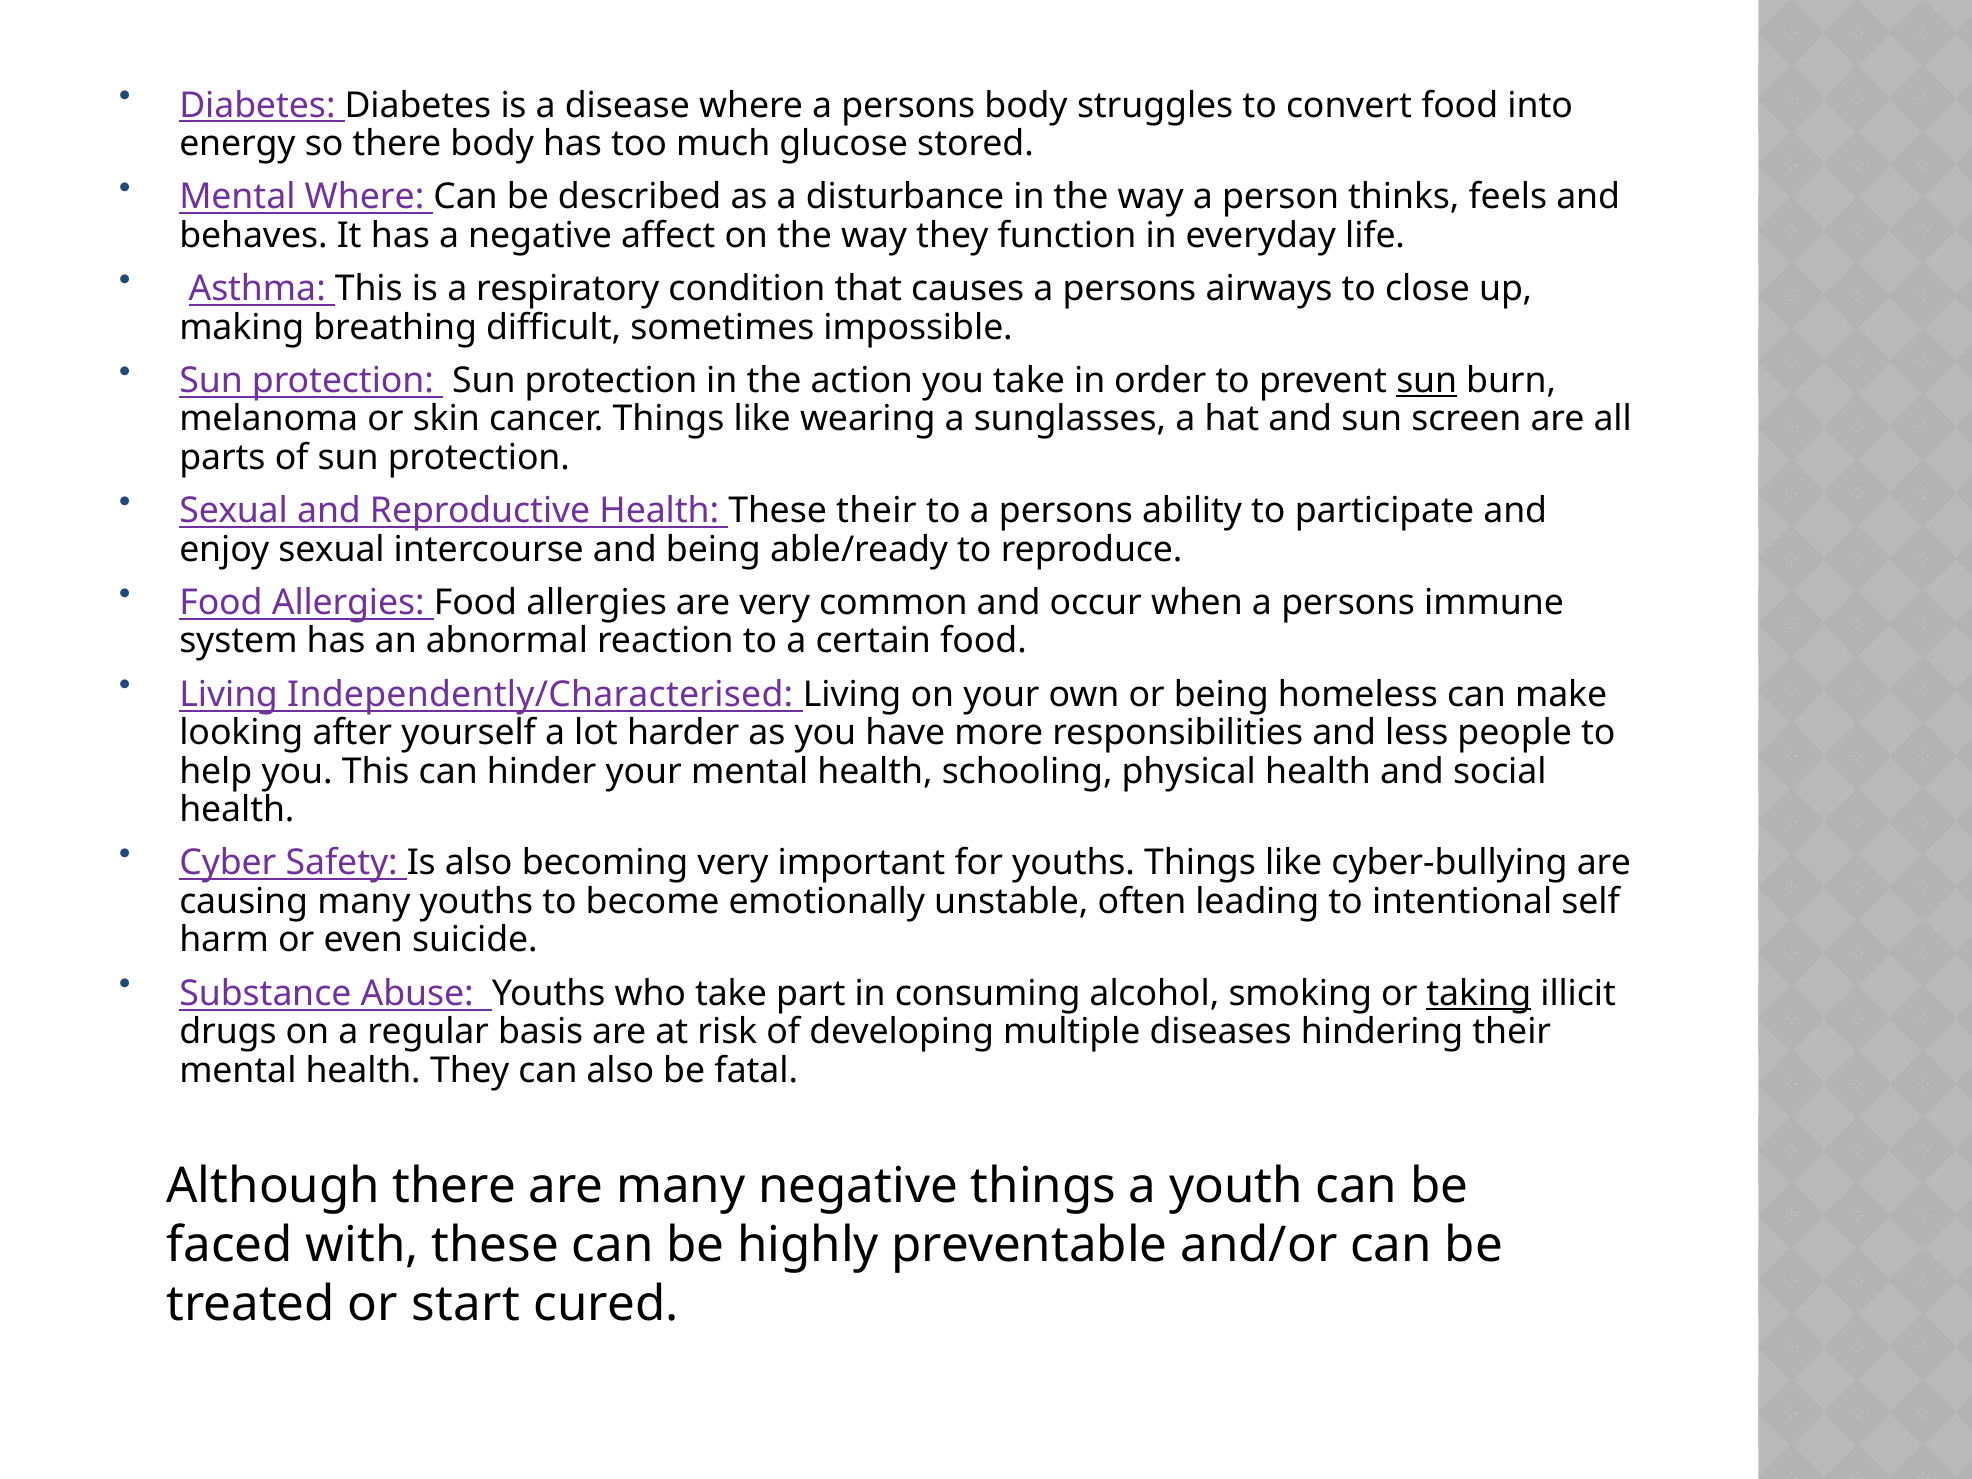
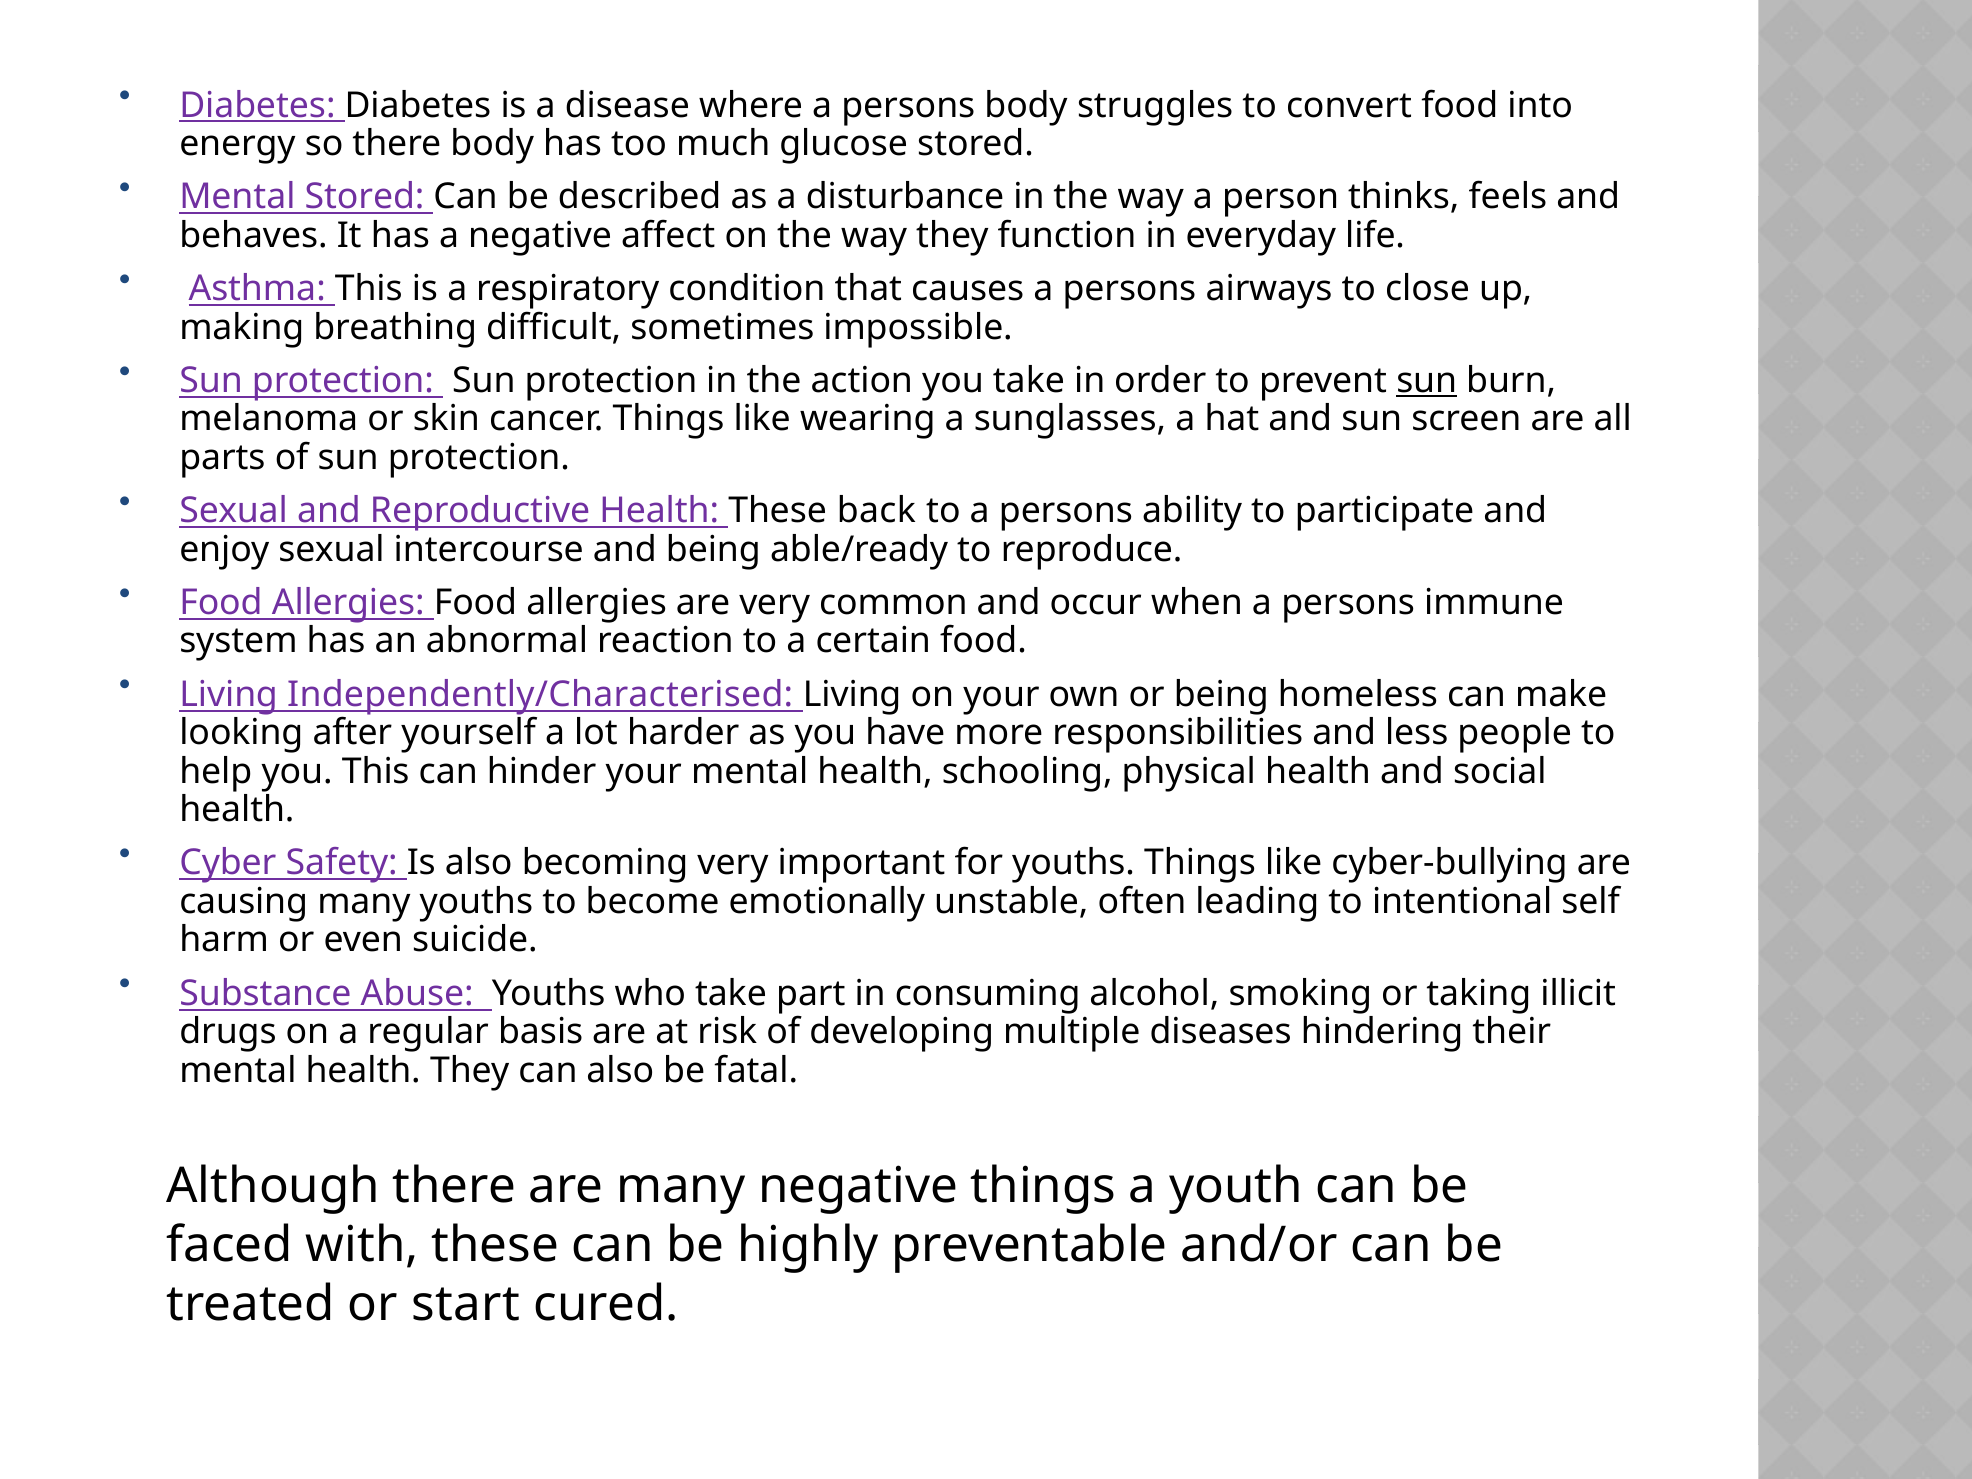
Mental Where: Where -> Stored
These their: their -> back
taking underline: present -> none
